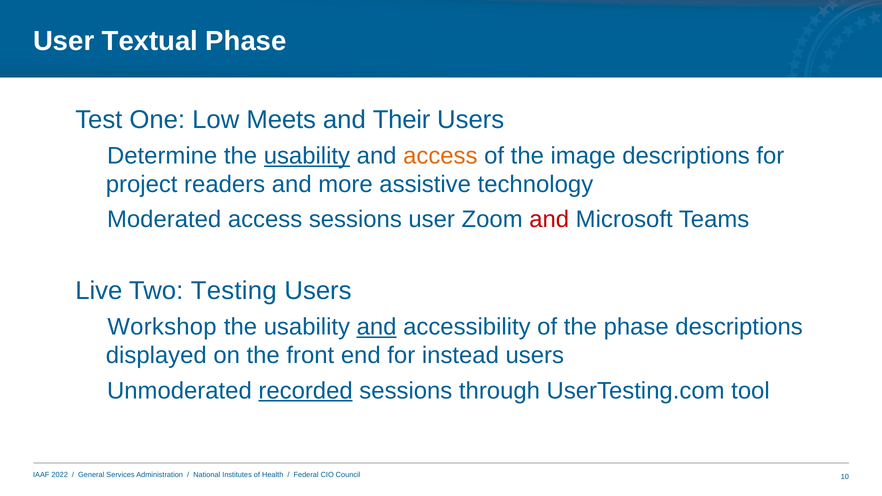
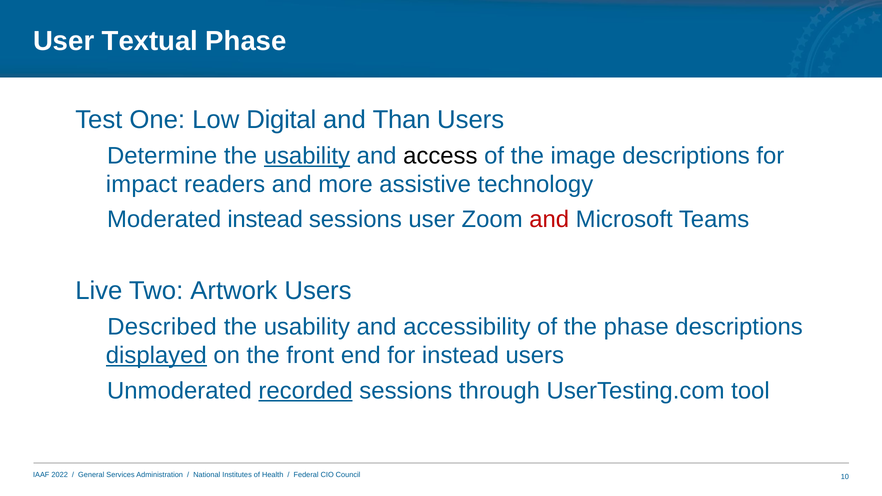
Meets: Meets -> Digital
Their: Their -> Than
access at (440, 156) colour: orange -> black
project: project -> impact
Moderated access: access -> instead
Testing: Testing -> Artwork
Workshop: Workshop -> Described
and at (377, 327) underline: present -> none
displayed underline: none -> present
